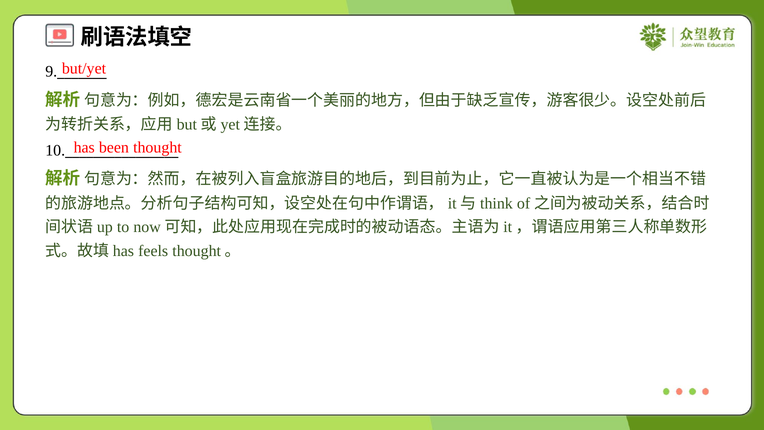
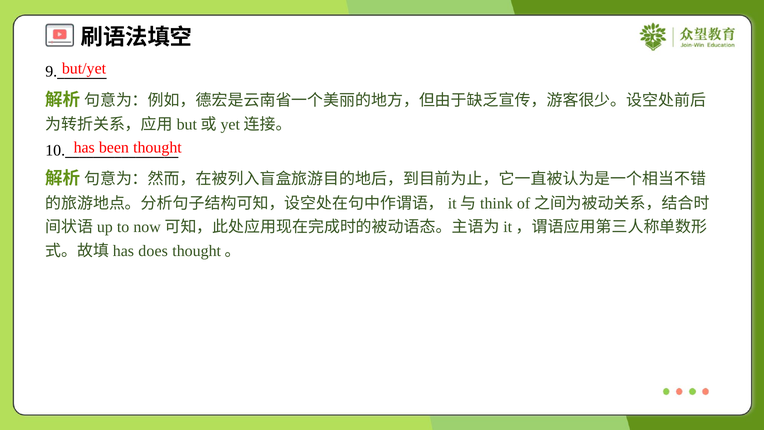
feels: feels -> does
